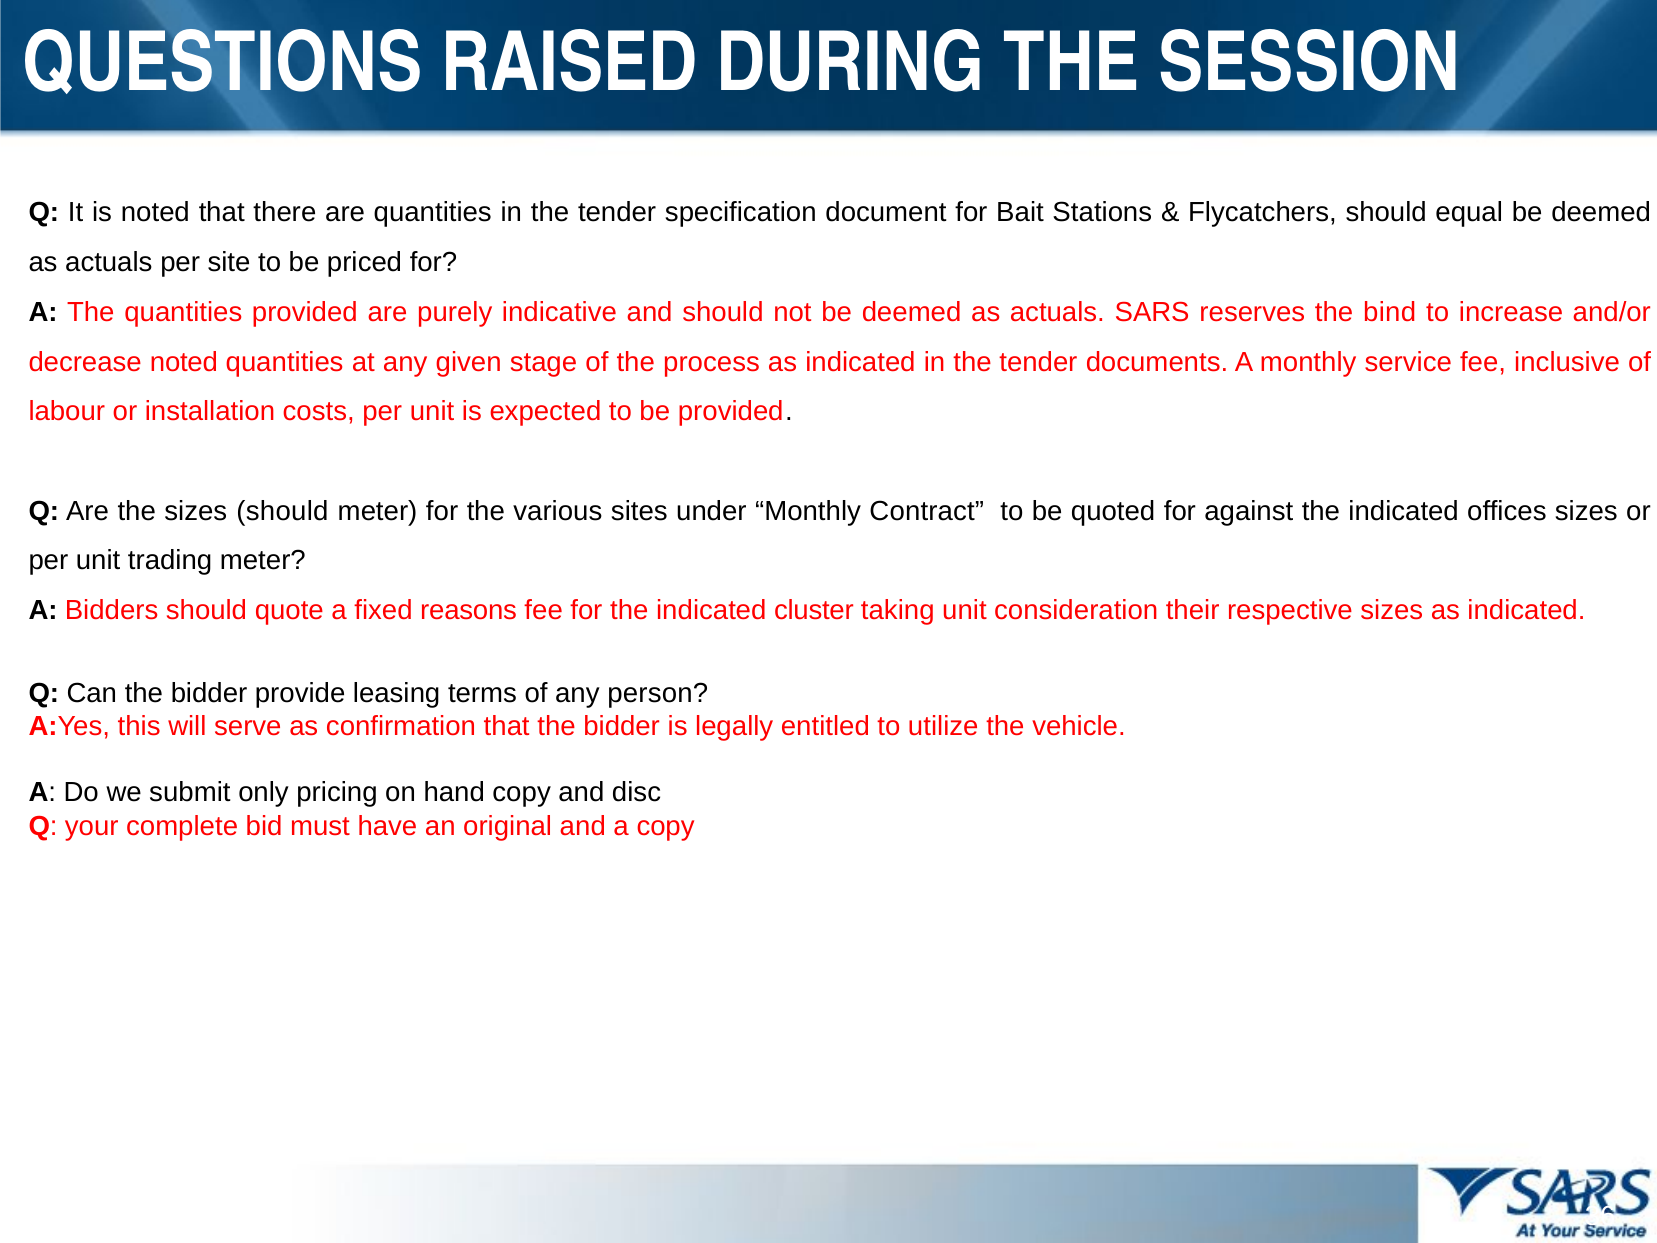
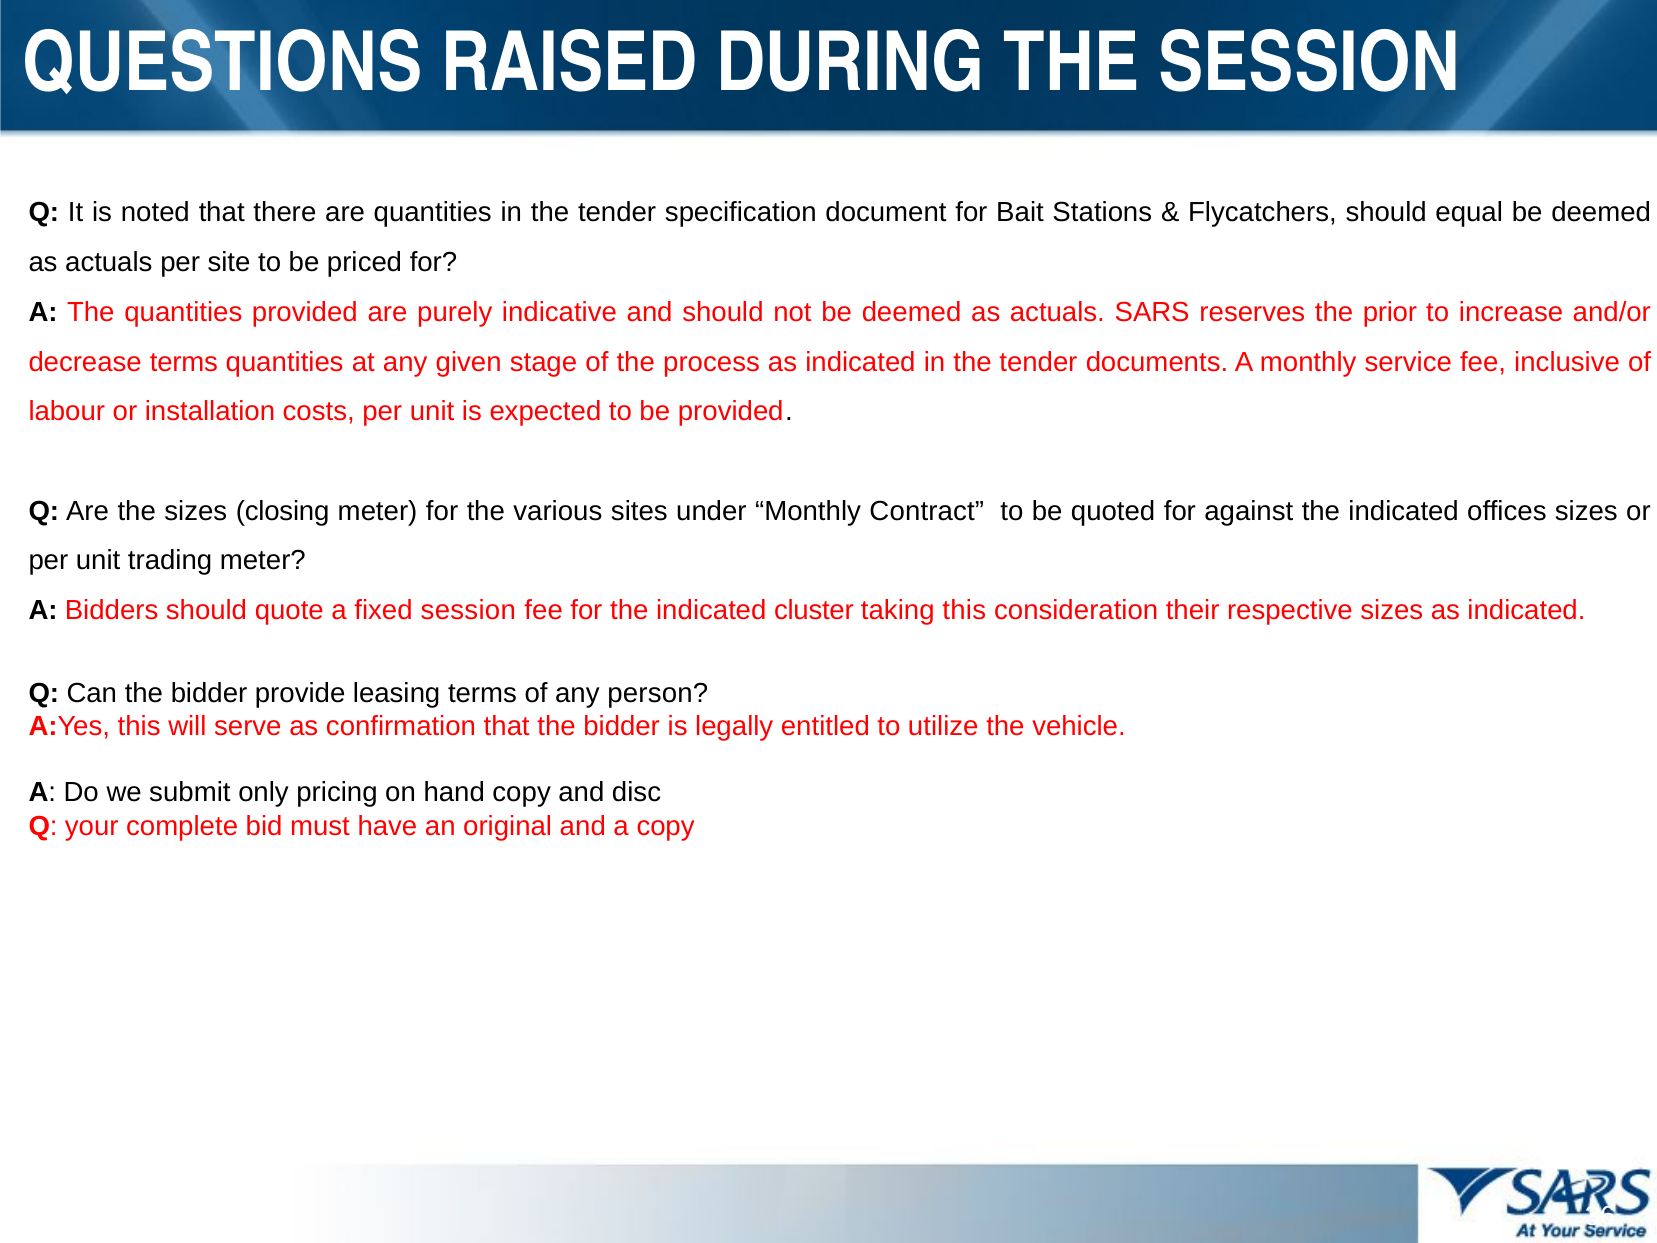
bind: bind -> prior
decrease noted: noted -> terms
sizes should: should -> closing
fixed reasons: reasons -> session
taking unit: unit -> this
